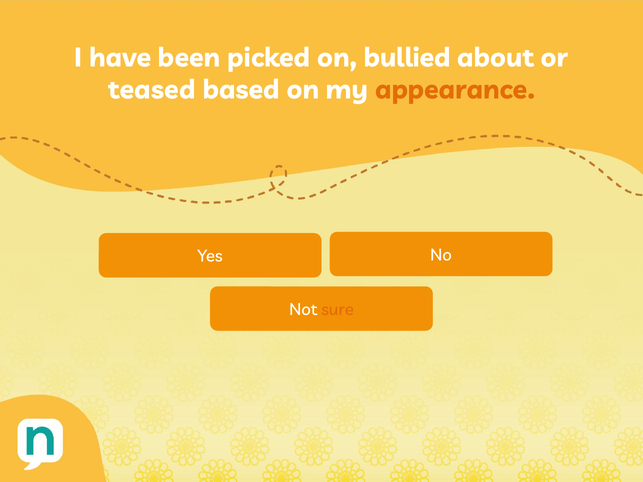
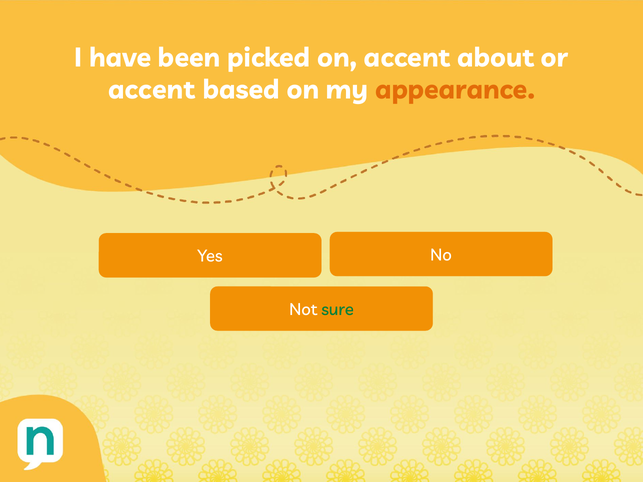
on bullied: bullied -> accent
teased at (152, 90): teased -> accent
sure colour: orange -> green
